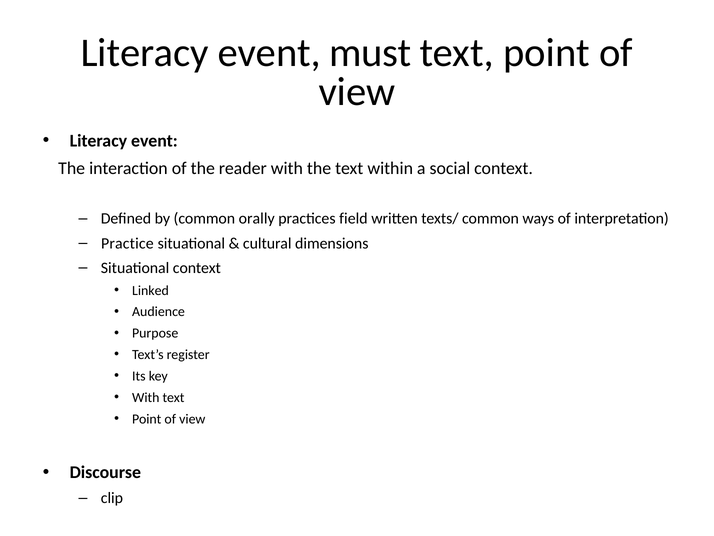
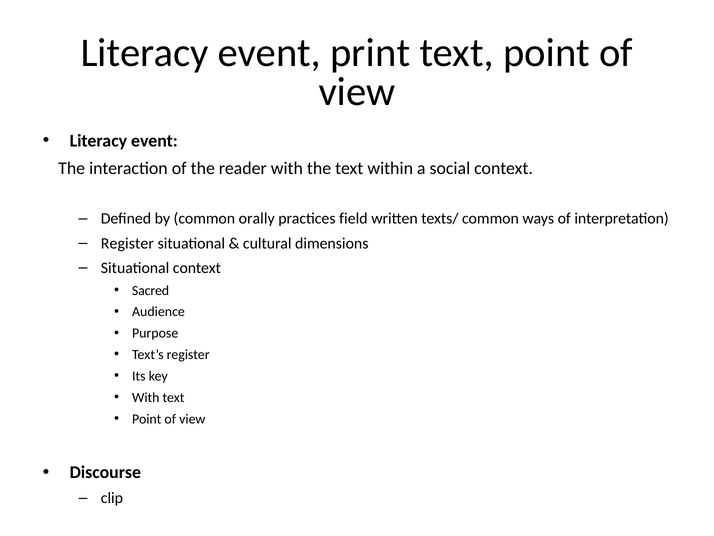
must: must -> print
Practice at (127, 243): Practice -> Register
Linked: Linked -> Sacred
